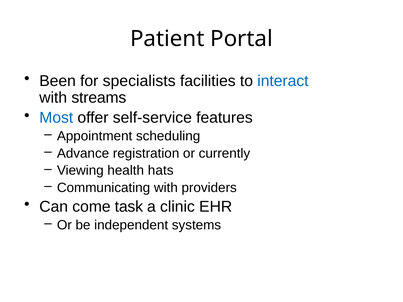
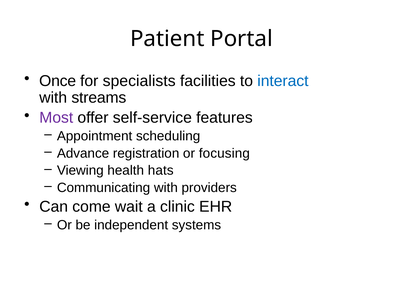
Been: Been -> Once
Most colour: blue -> purple
currently: currently -> focusing
task: task -> wait
